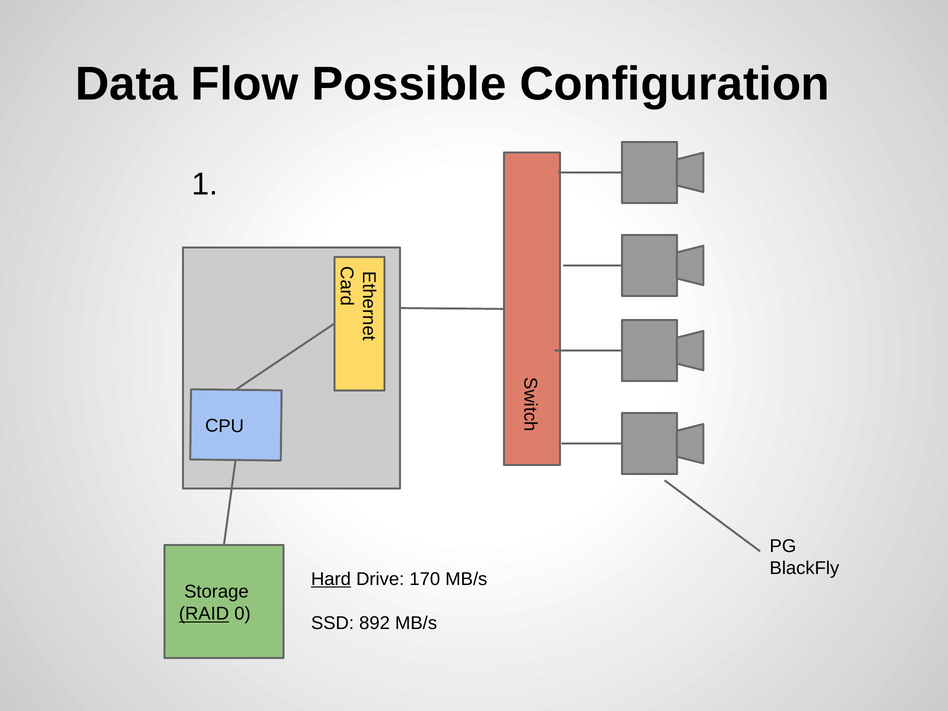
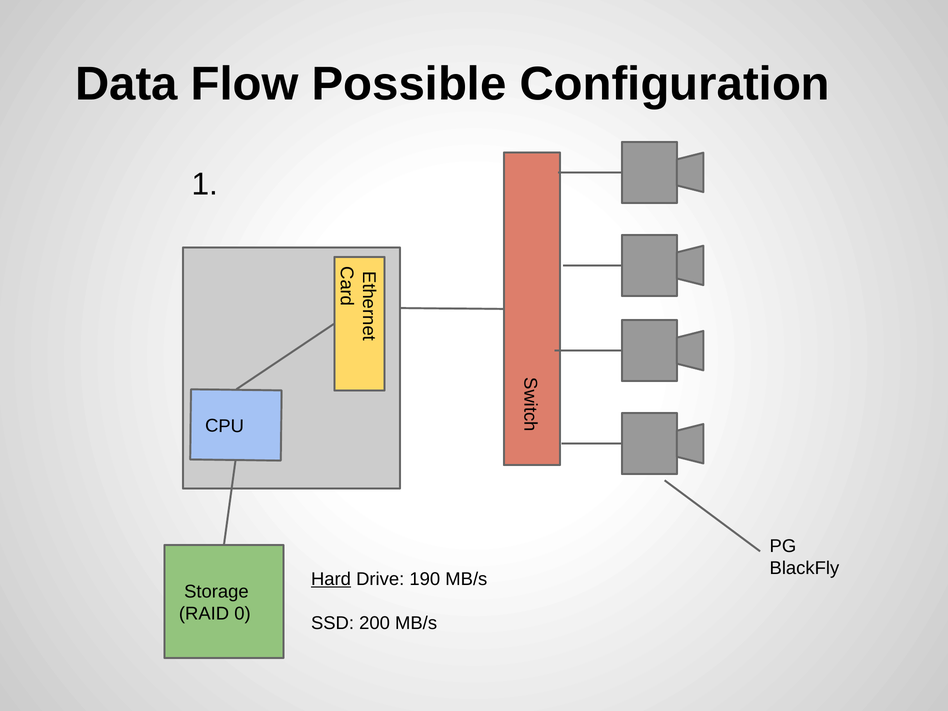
170: 170 -> 190
RAID underline: present -> none
892: 892 -> 200
